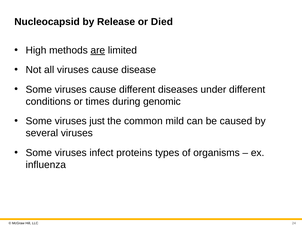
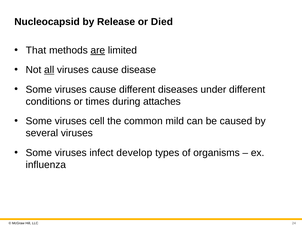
High: High -> That
all underline: none -> present
genomic: genomic -> attaches
just: just -> cell
proteins: proteins -> develop
